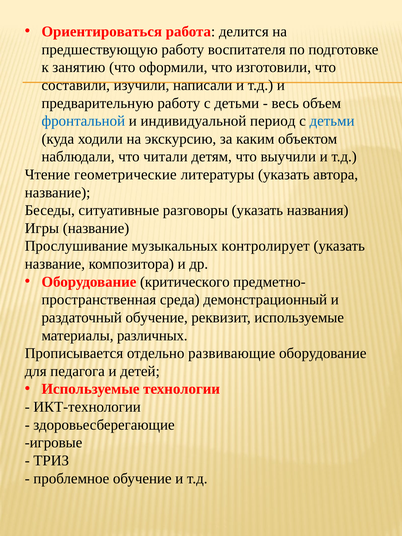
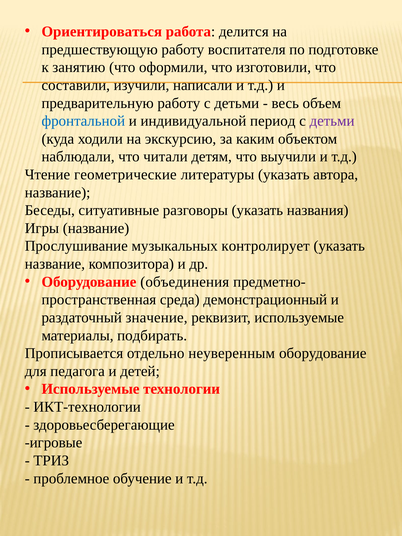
детьми at (332, 121) colour: blue -> purple
критического: критического -> объединения
раздаточный обучение: обучение -> значение
различных: различных -> подбирать
развивающие: развивающие -> неуверенным
